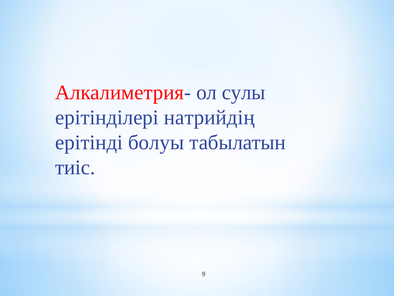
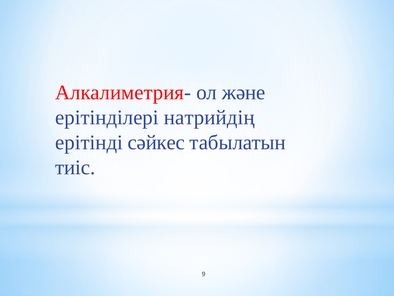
сулы: сулы -> және
болуы: болуы -> сәйкес
